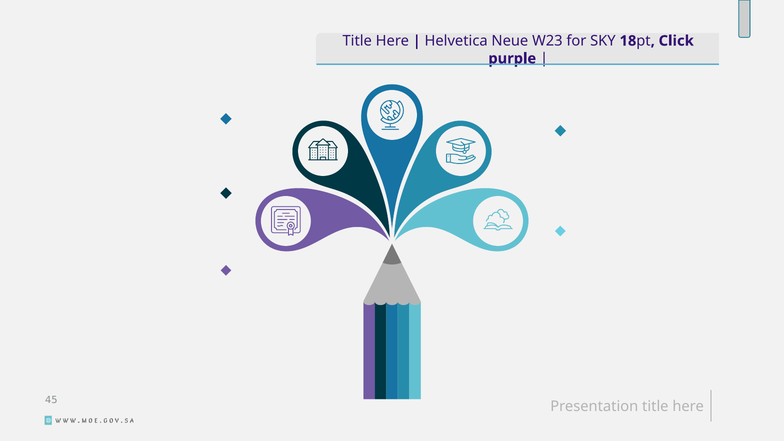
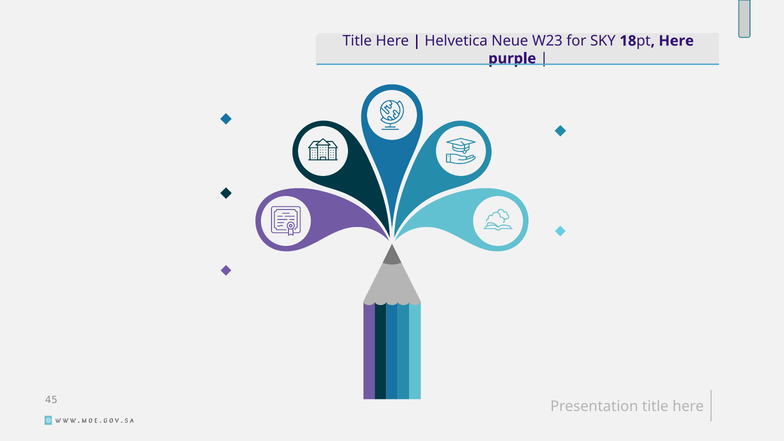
Click at (676, 41): Click -> Here
